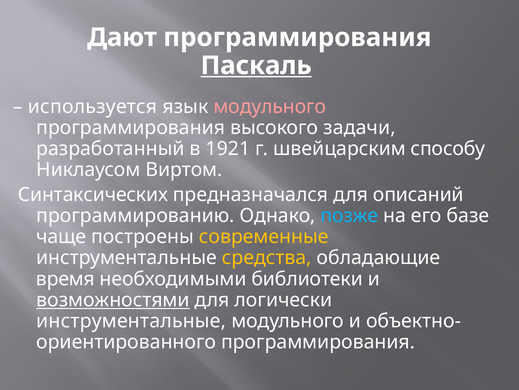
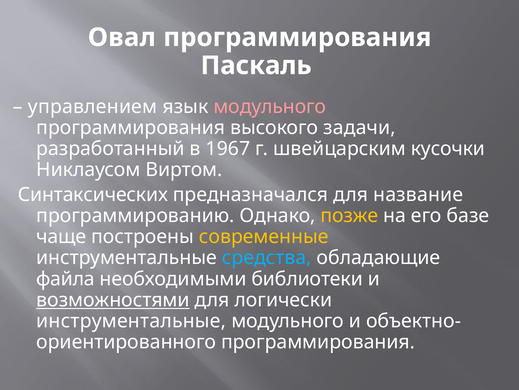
Дают: Дают -> Овал
Паскаль underline: present -> none
используется: используется -> управлением
1921: 1921 -> 1967
способу: способу -> кусочки
описаний: описаний -> название
позже colour: light blue -> yellow
средства colour: yellow -> light blue
время: время -> файла
